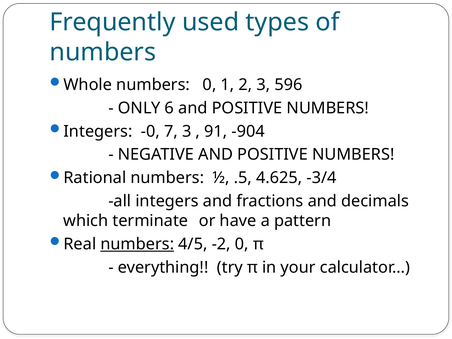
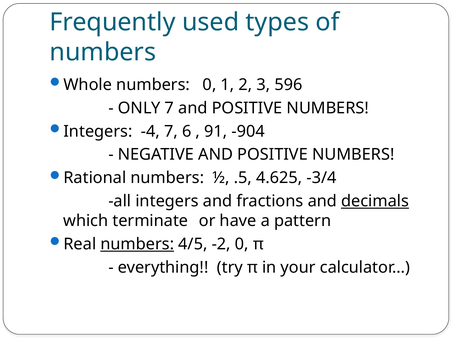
ONLY 6: 6 -> 7
-0: -0 -> -4
7 3: 3 -> 6
decimals underline: none -> present
